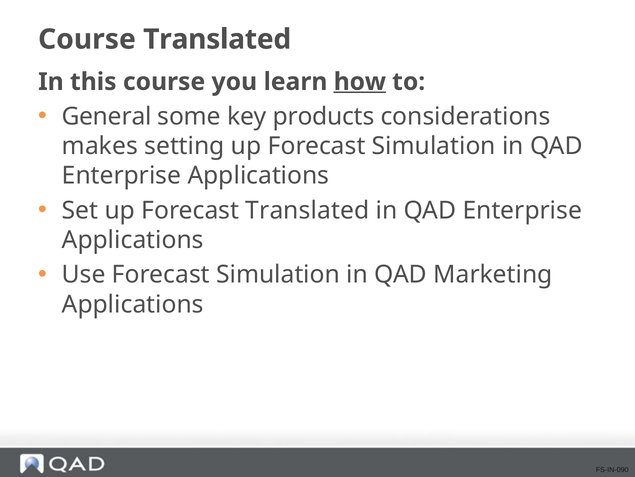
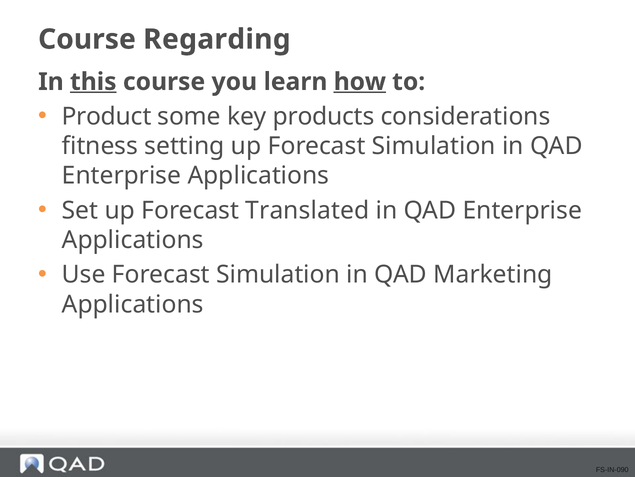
Course Translated: Translated -> Regarding
this underline: none -> present
General: General -> Product
makes: makes -> fitness
